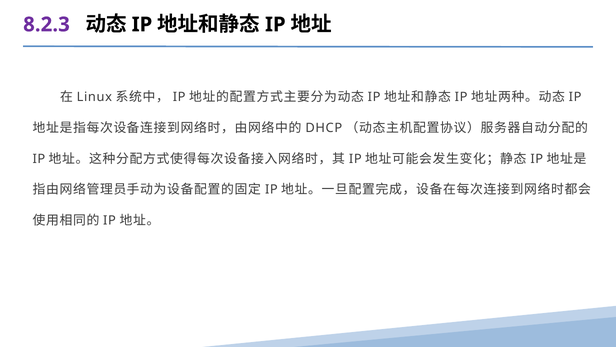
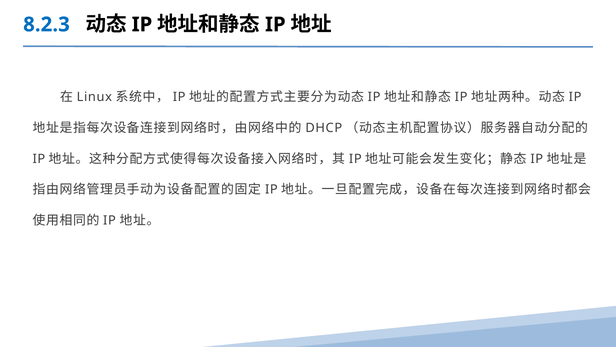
8.2.3 colour: purple -> blue
